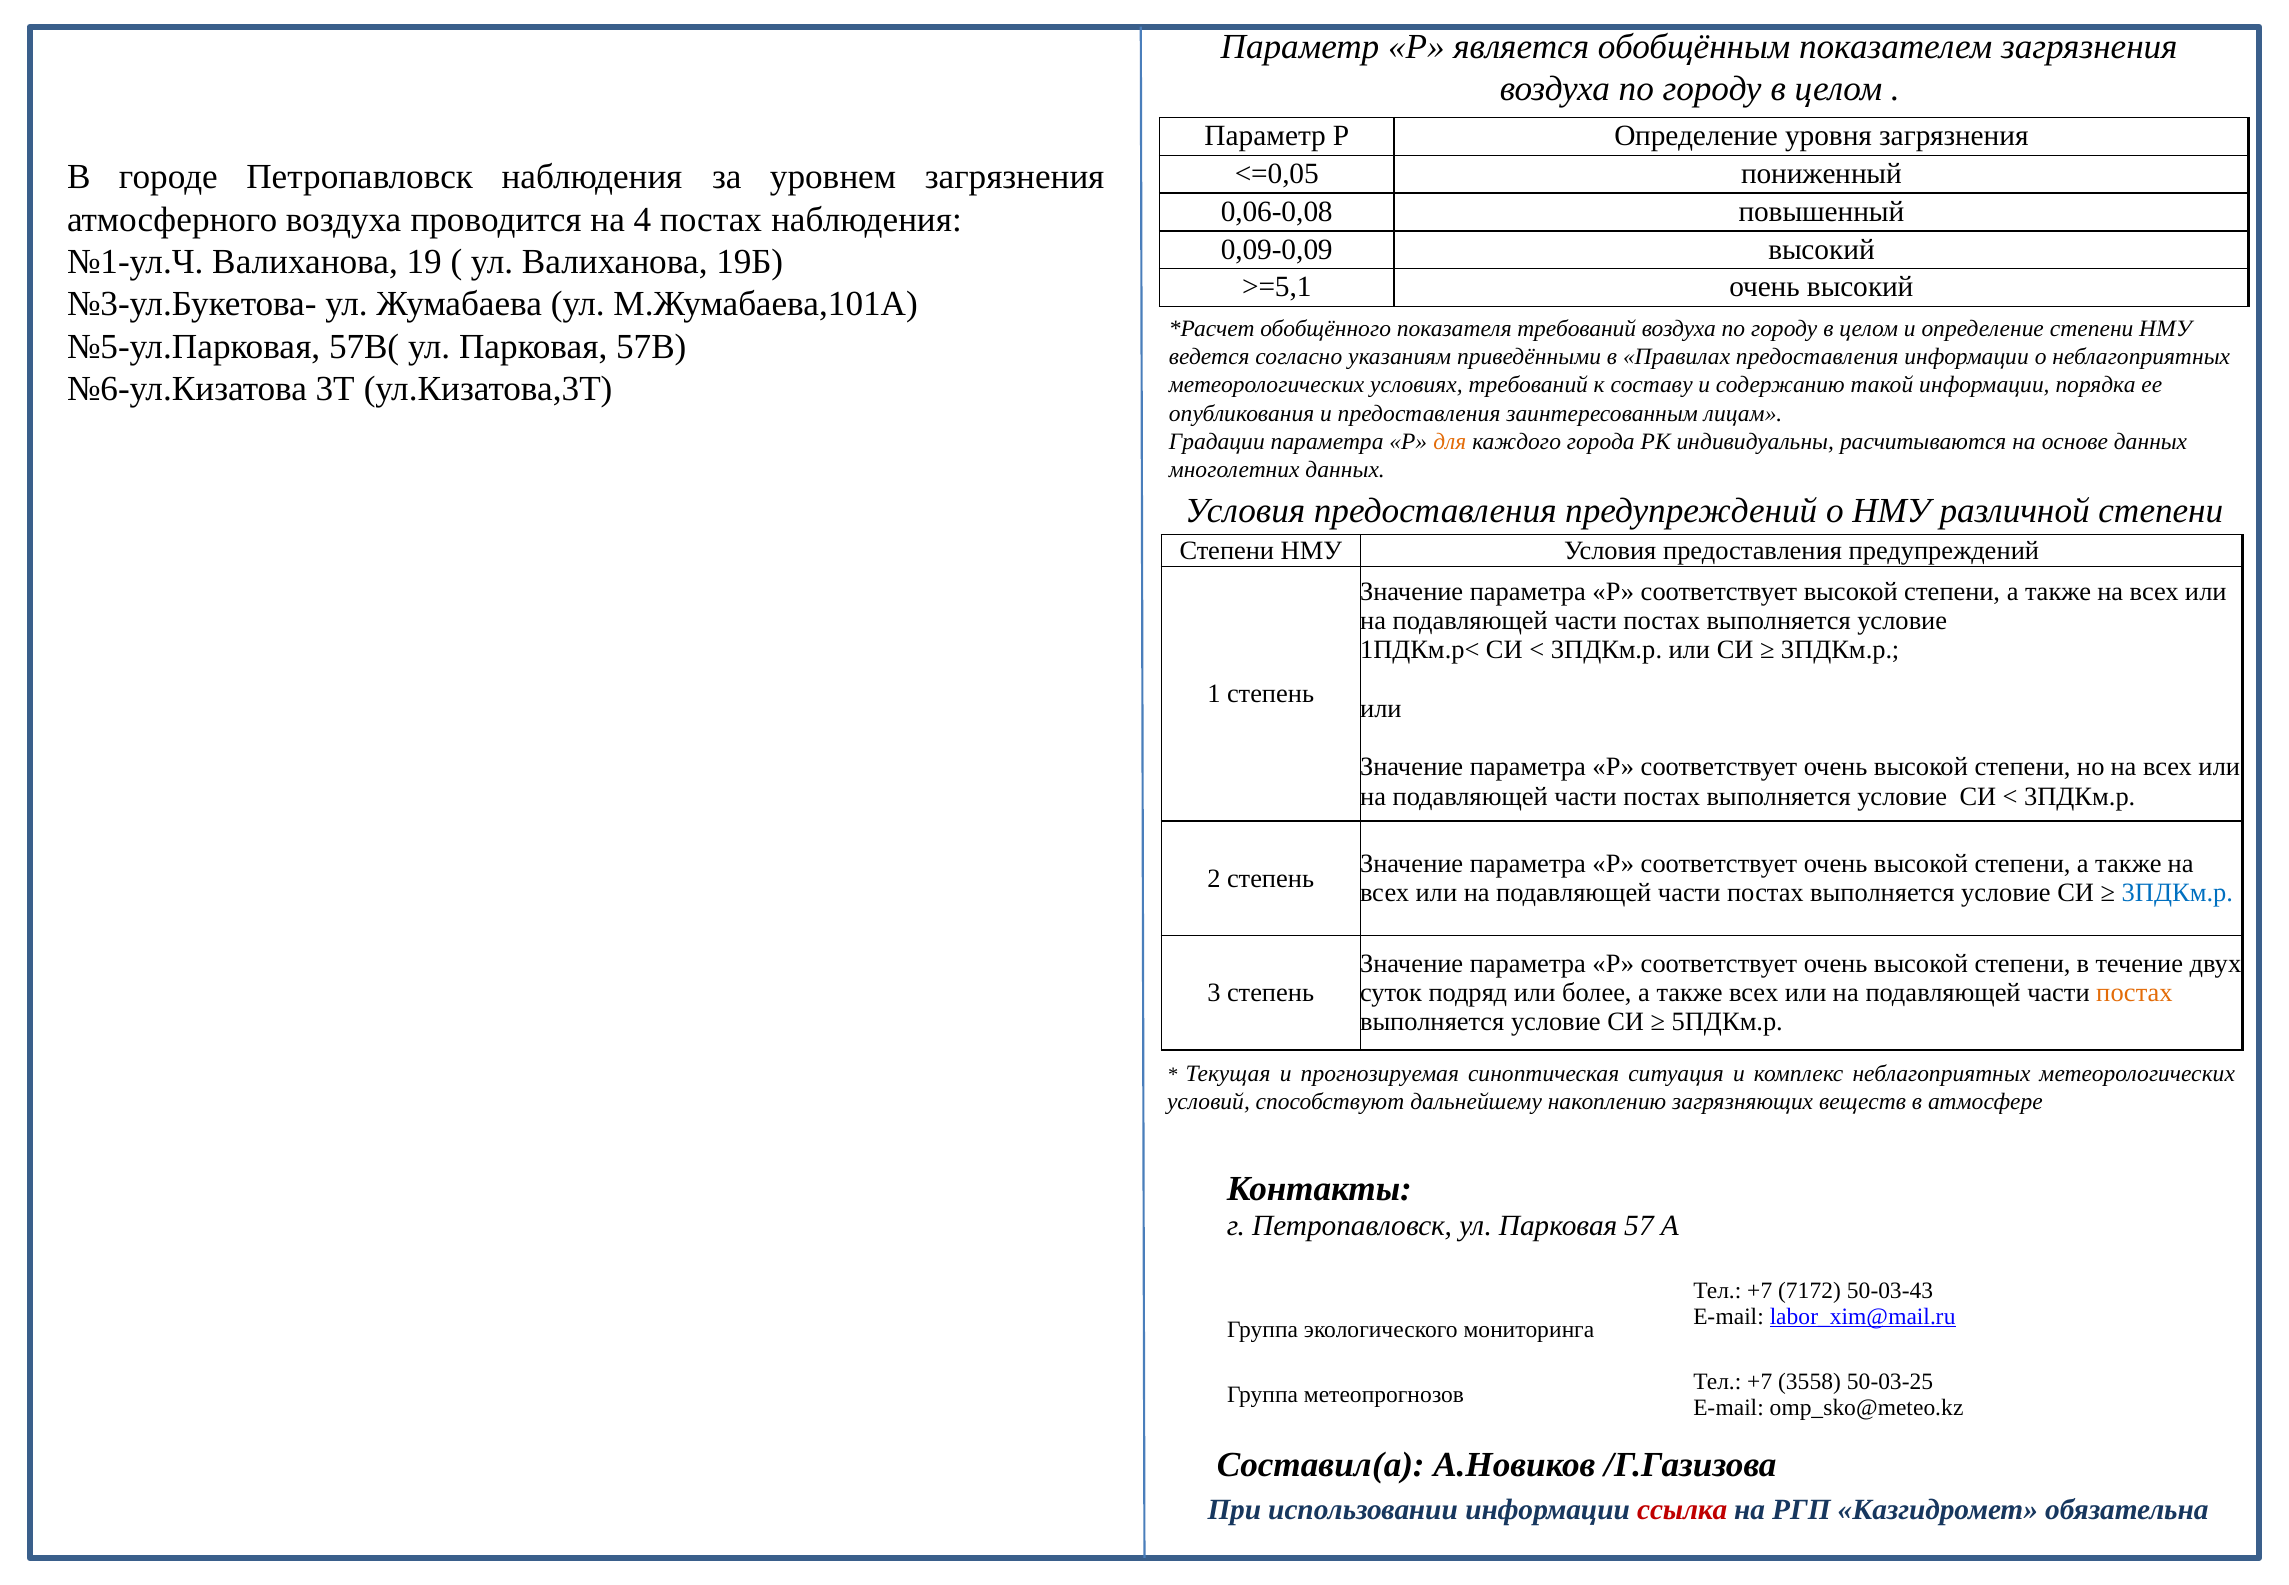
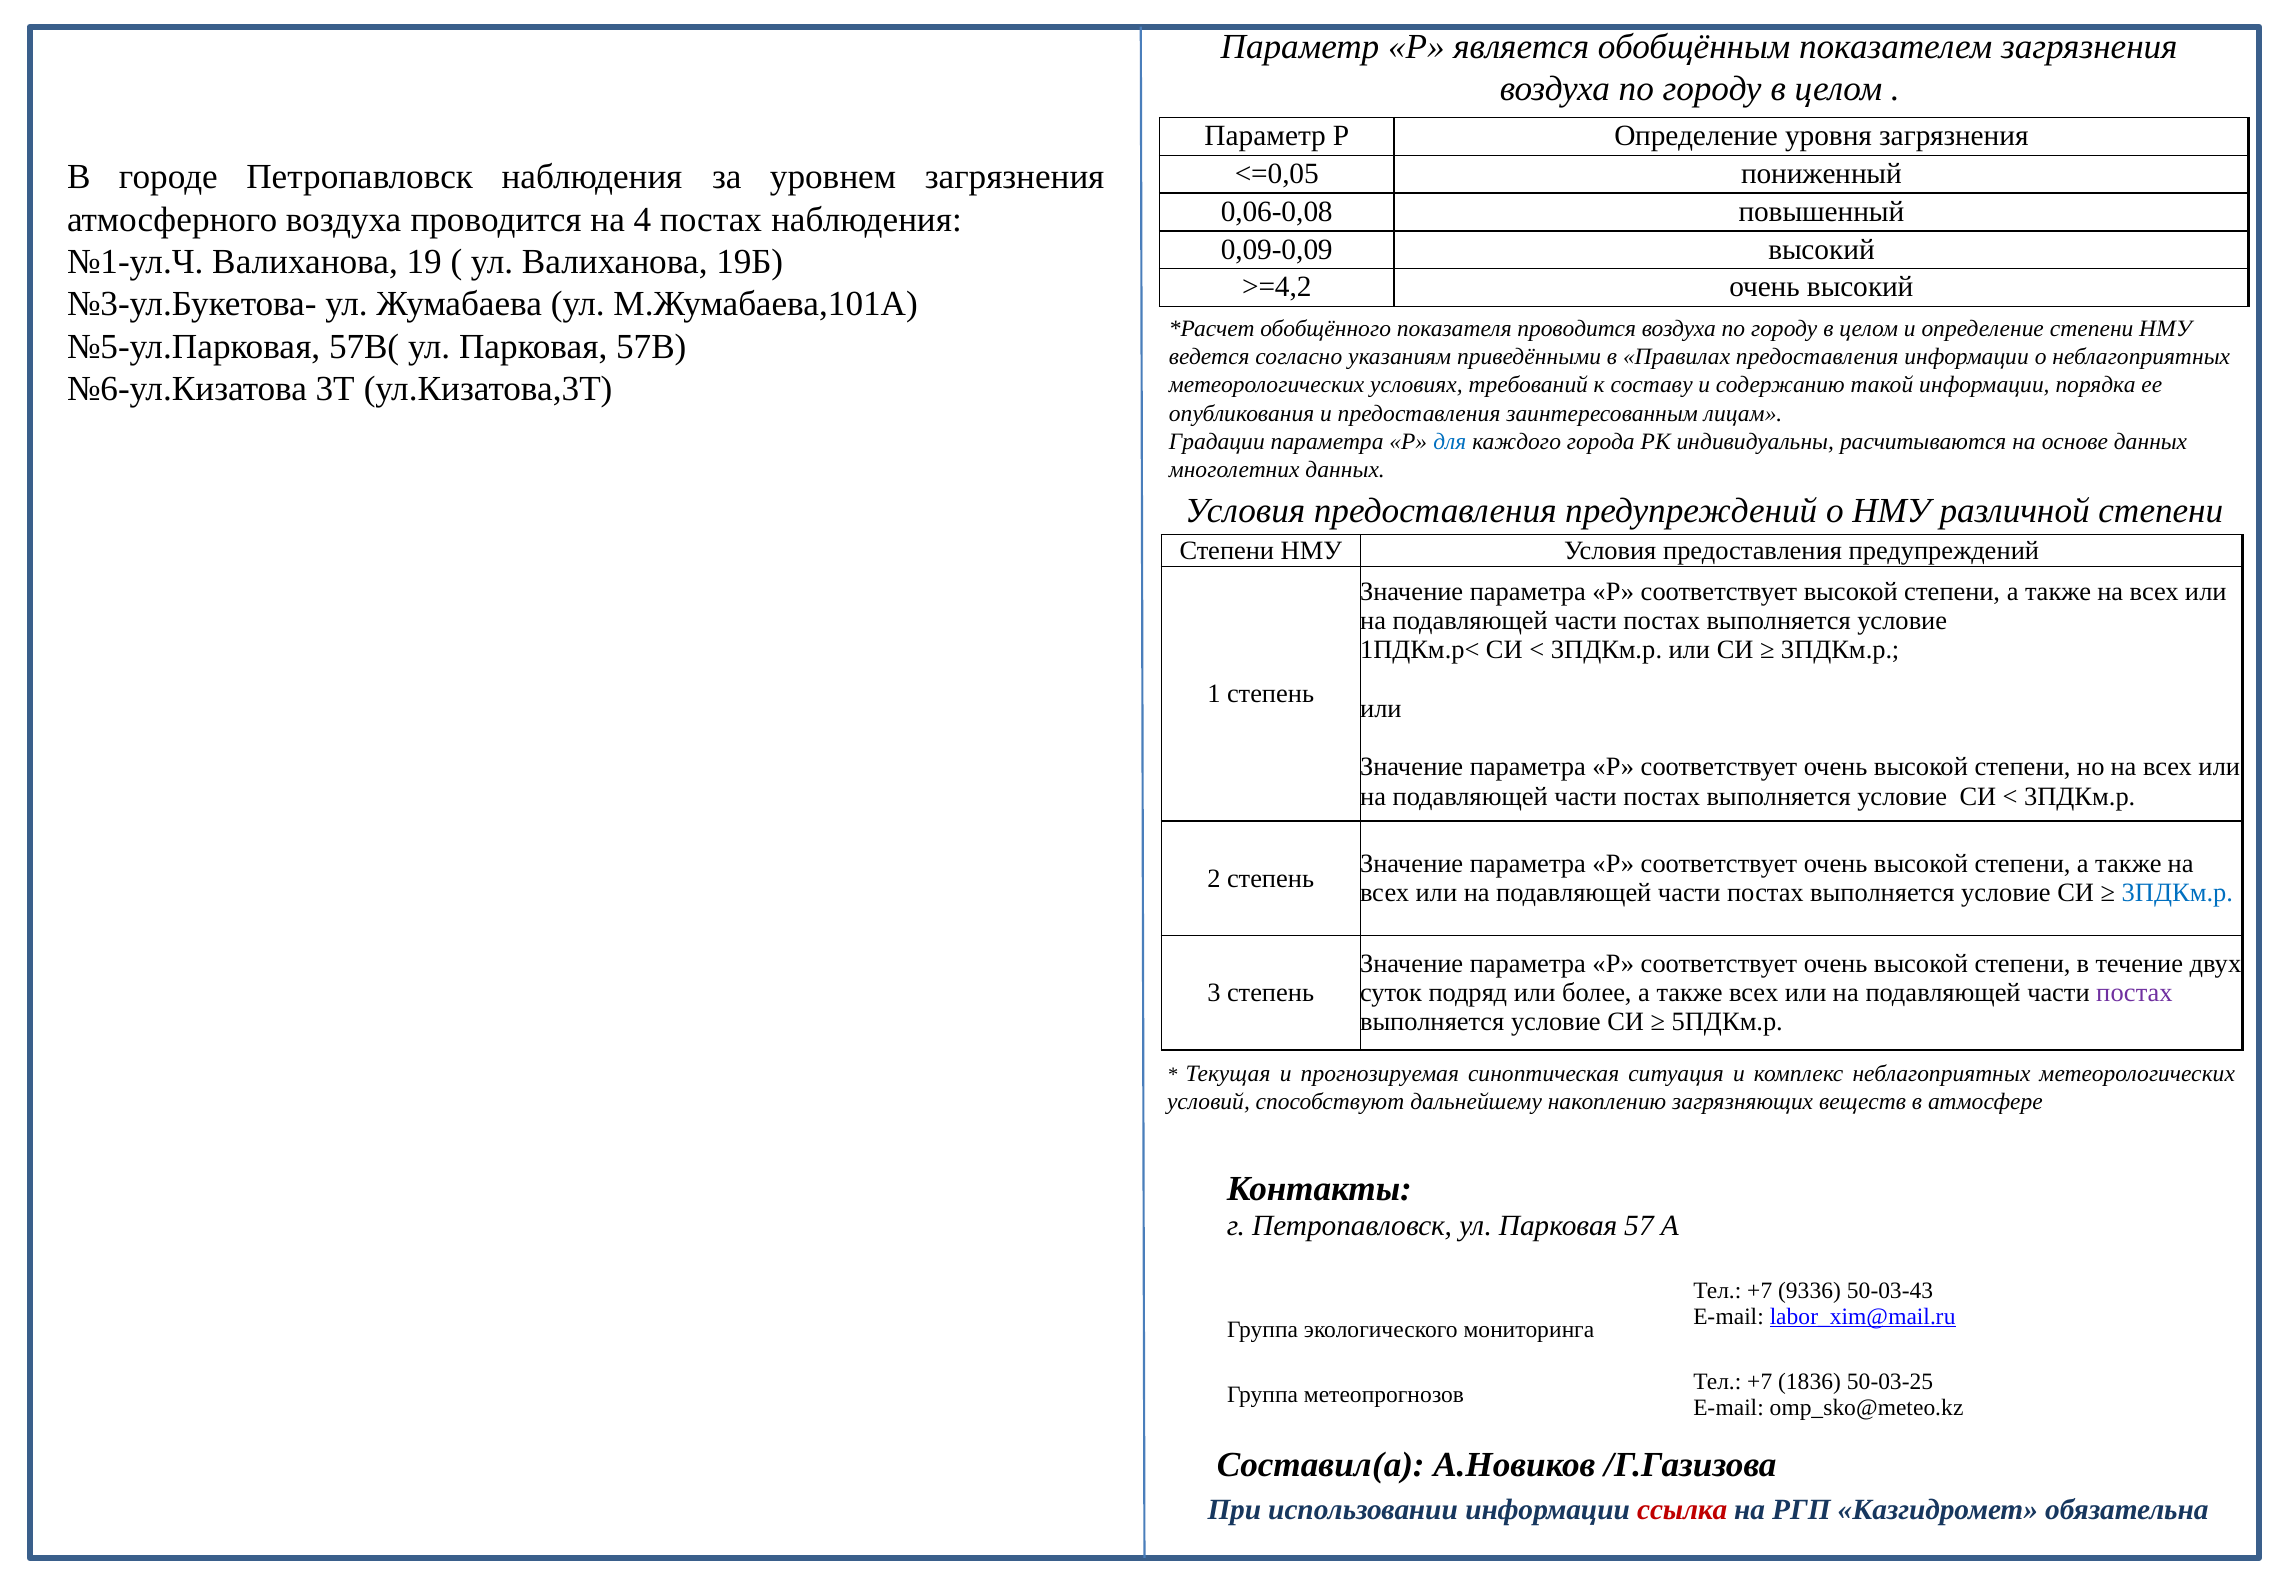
>=5,1: >=5,1 -> >=4,2
показателя требований: требований -> проводится
для colour: orange -> blue
постах at (2134, 993) colour: orange -> purple
7172: 7172 -> 9336
3558: 3558 -> 1836
